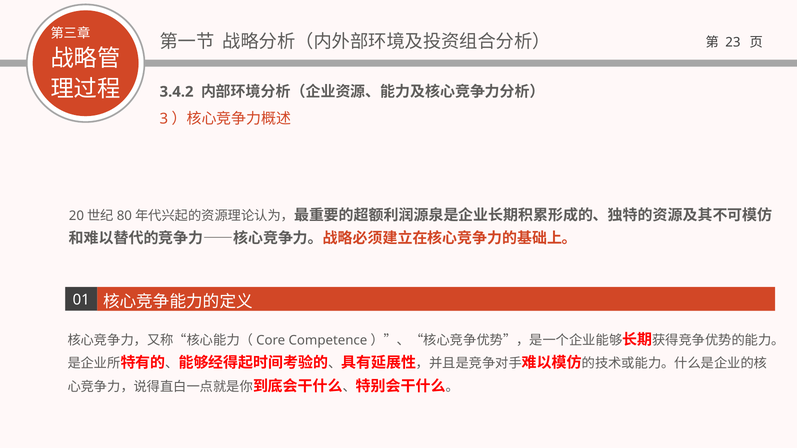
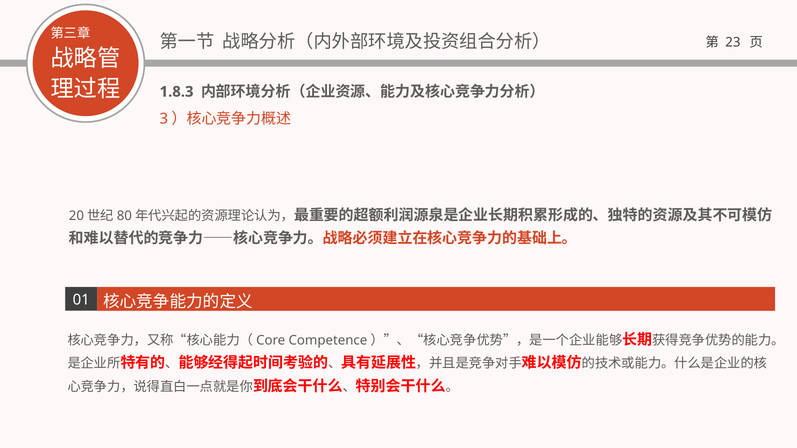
3.4.2: 3.4.2 -> 1.8.3
